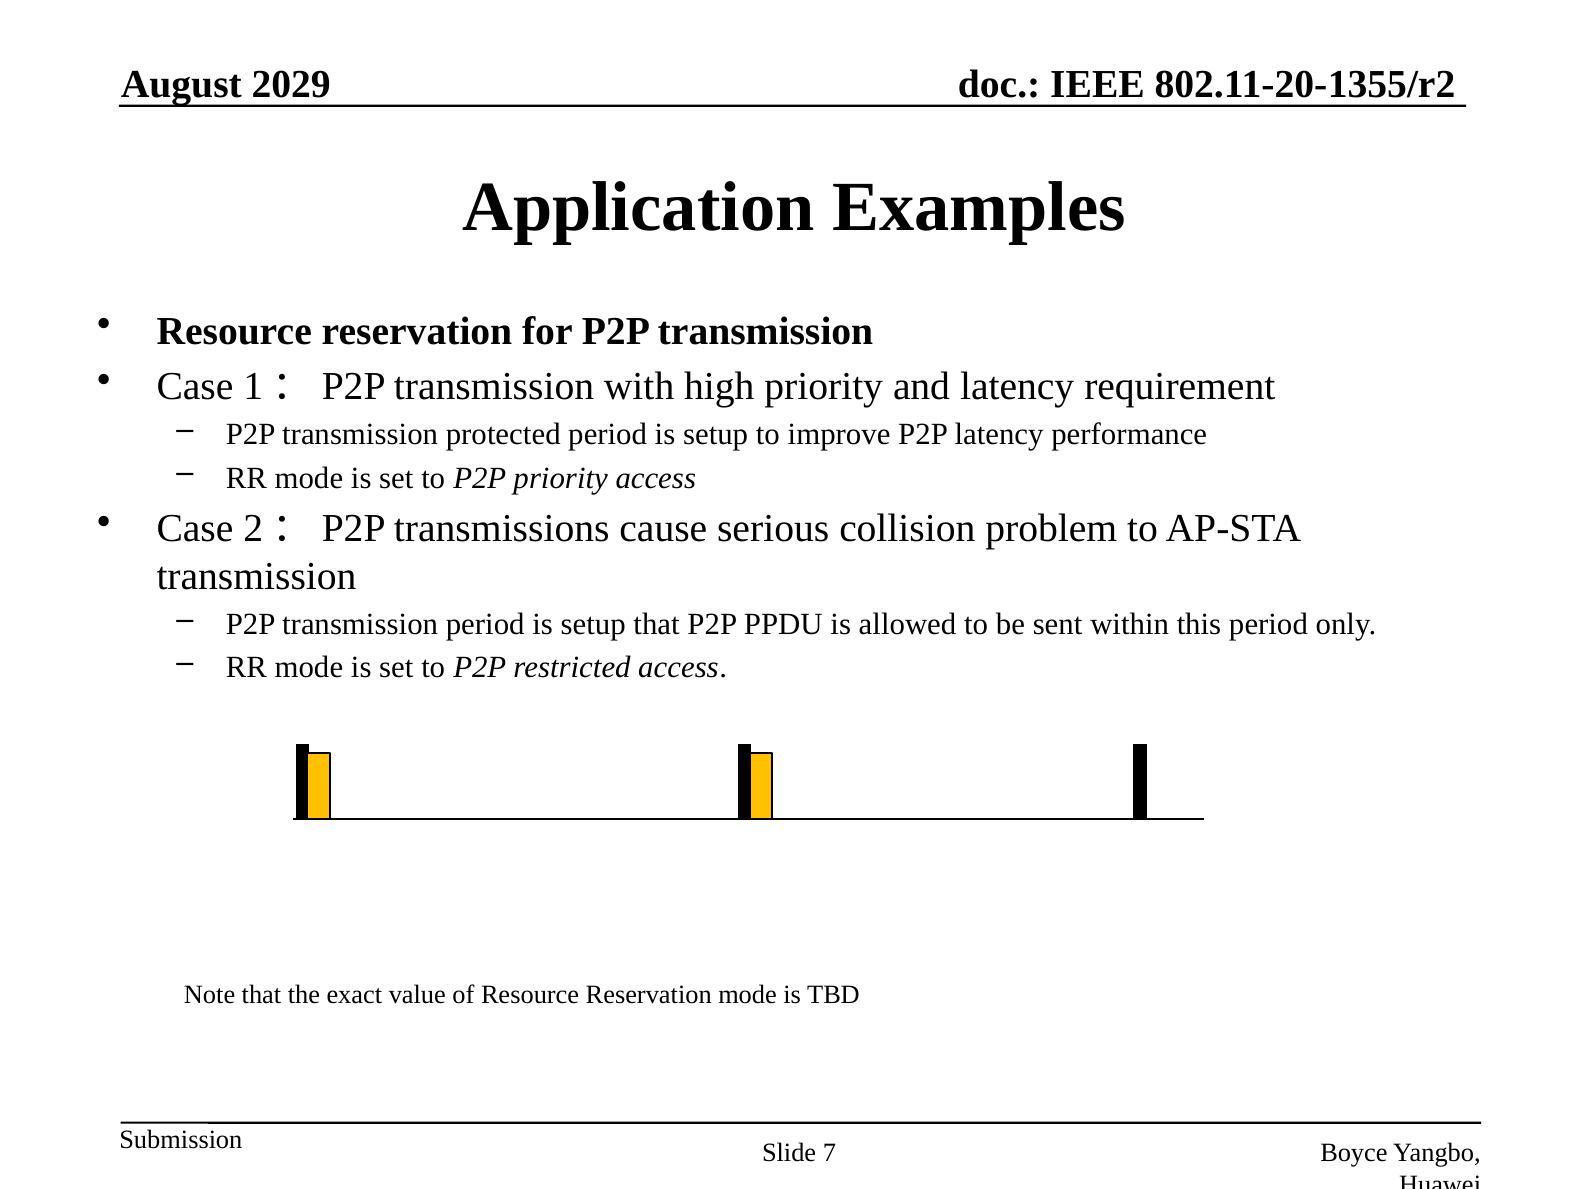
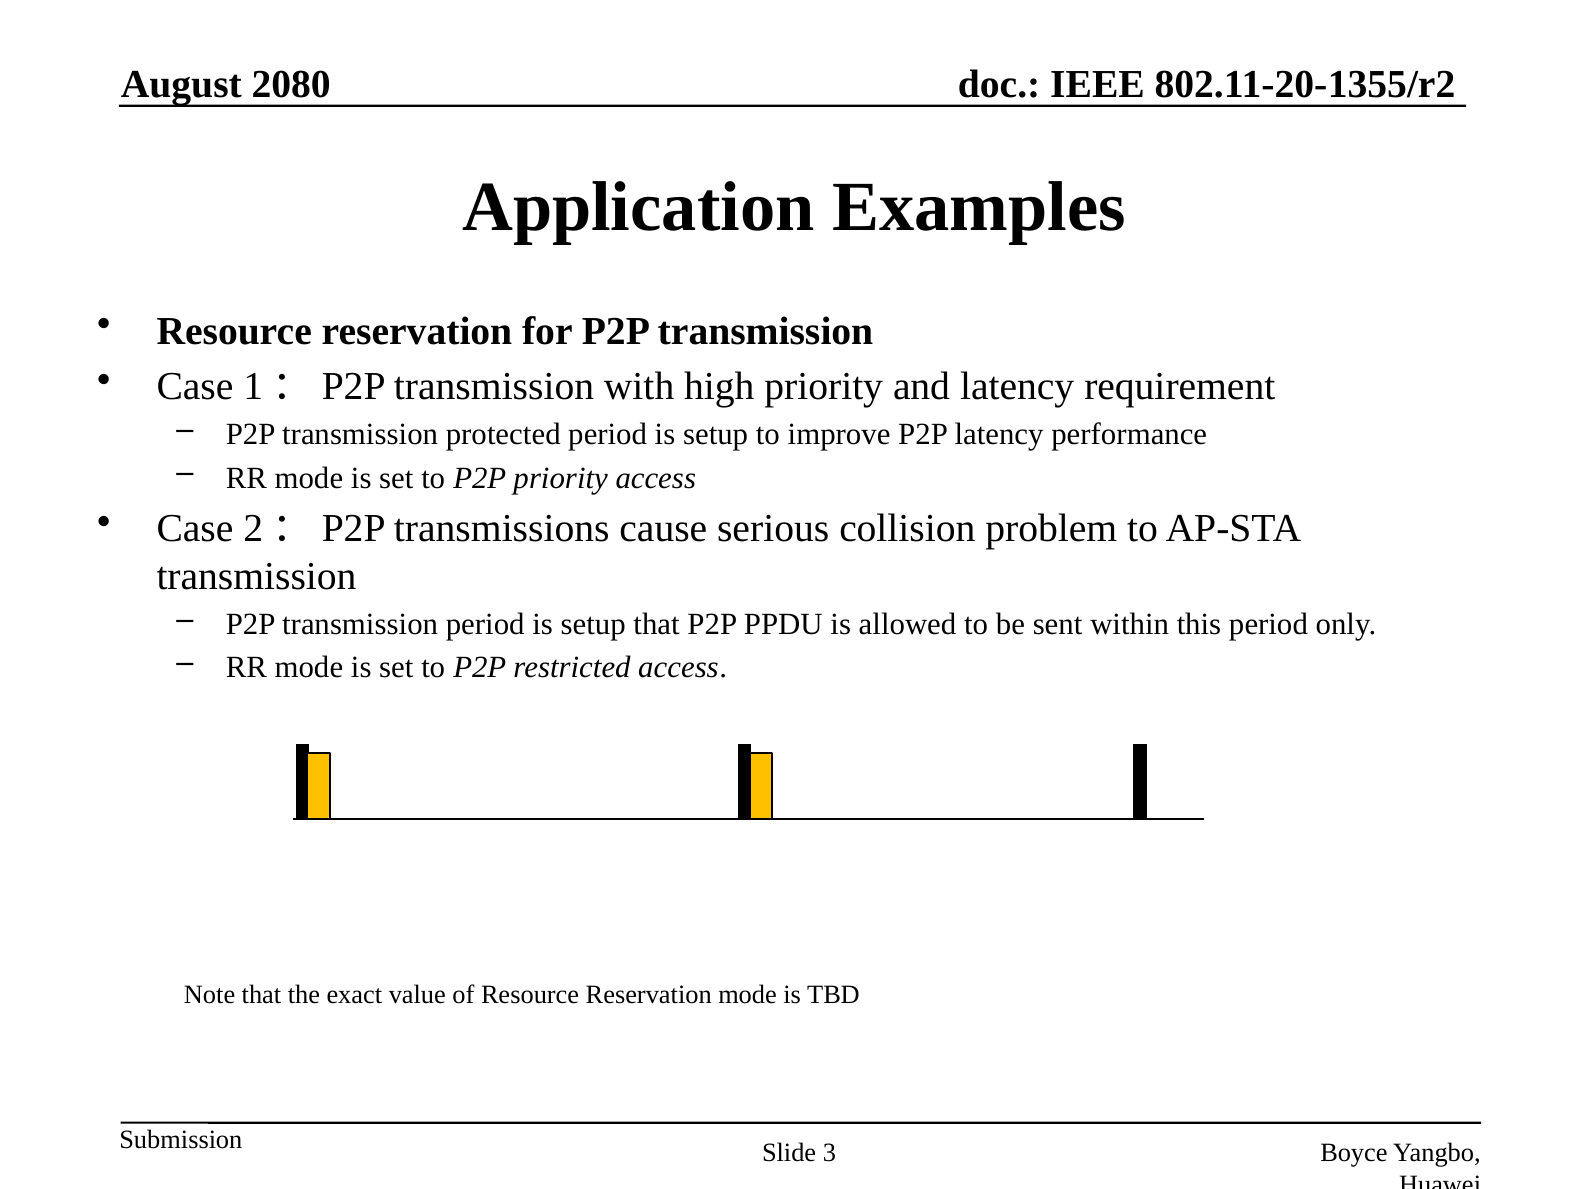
2029: 2029 -> 2080
7: 7 -> 3
